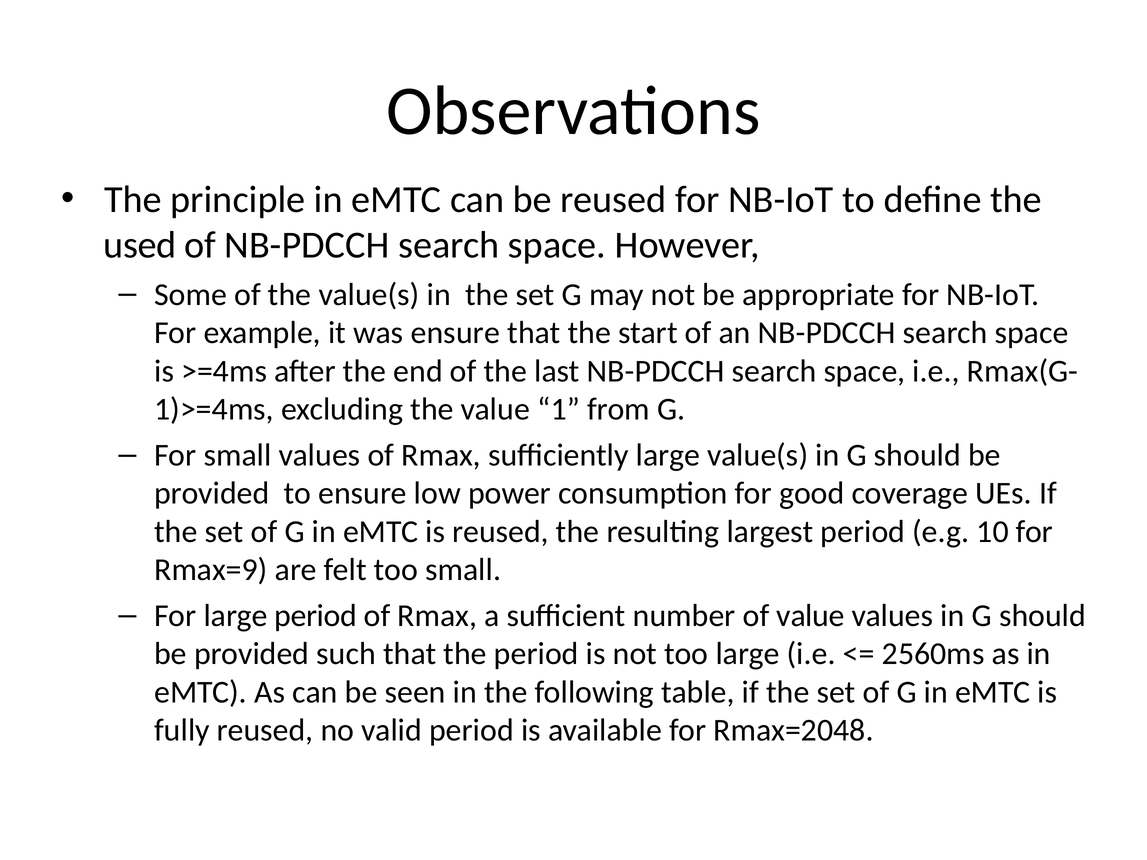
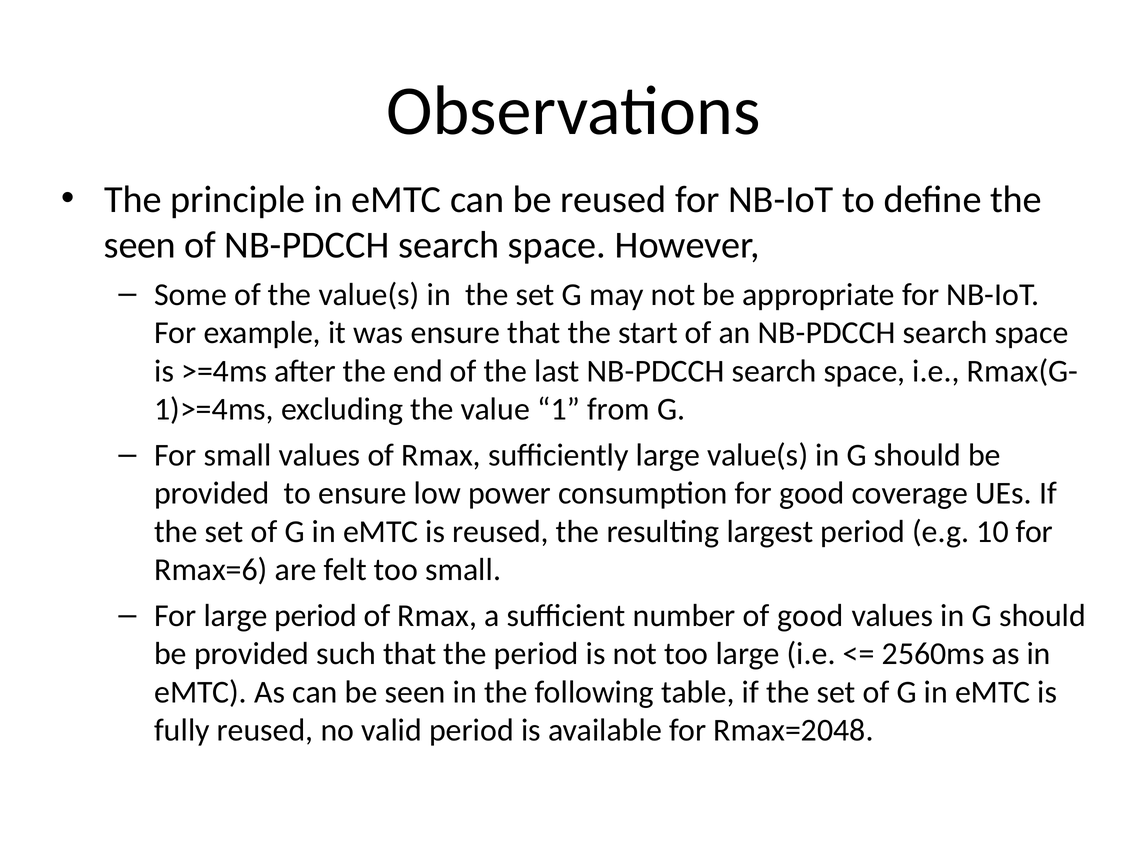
used at (140, 245): used -> seen
Rmax=9: Rmax=9 -> Rmax=6
of value: value -> good
